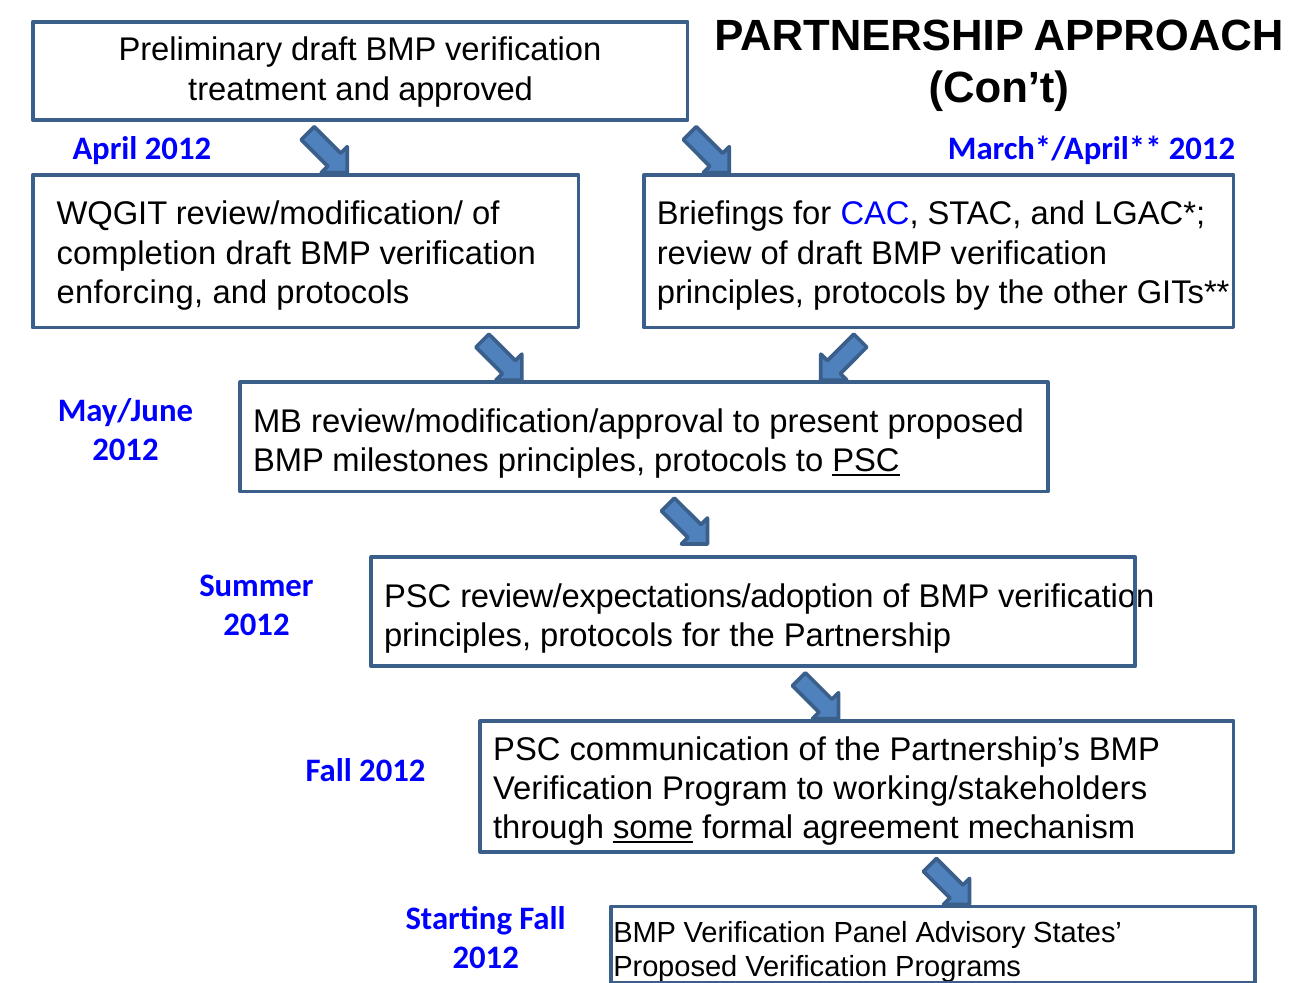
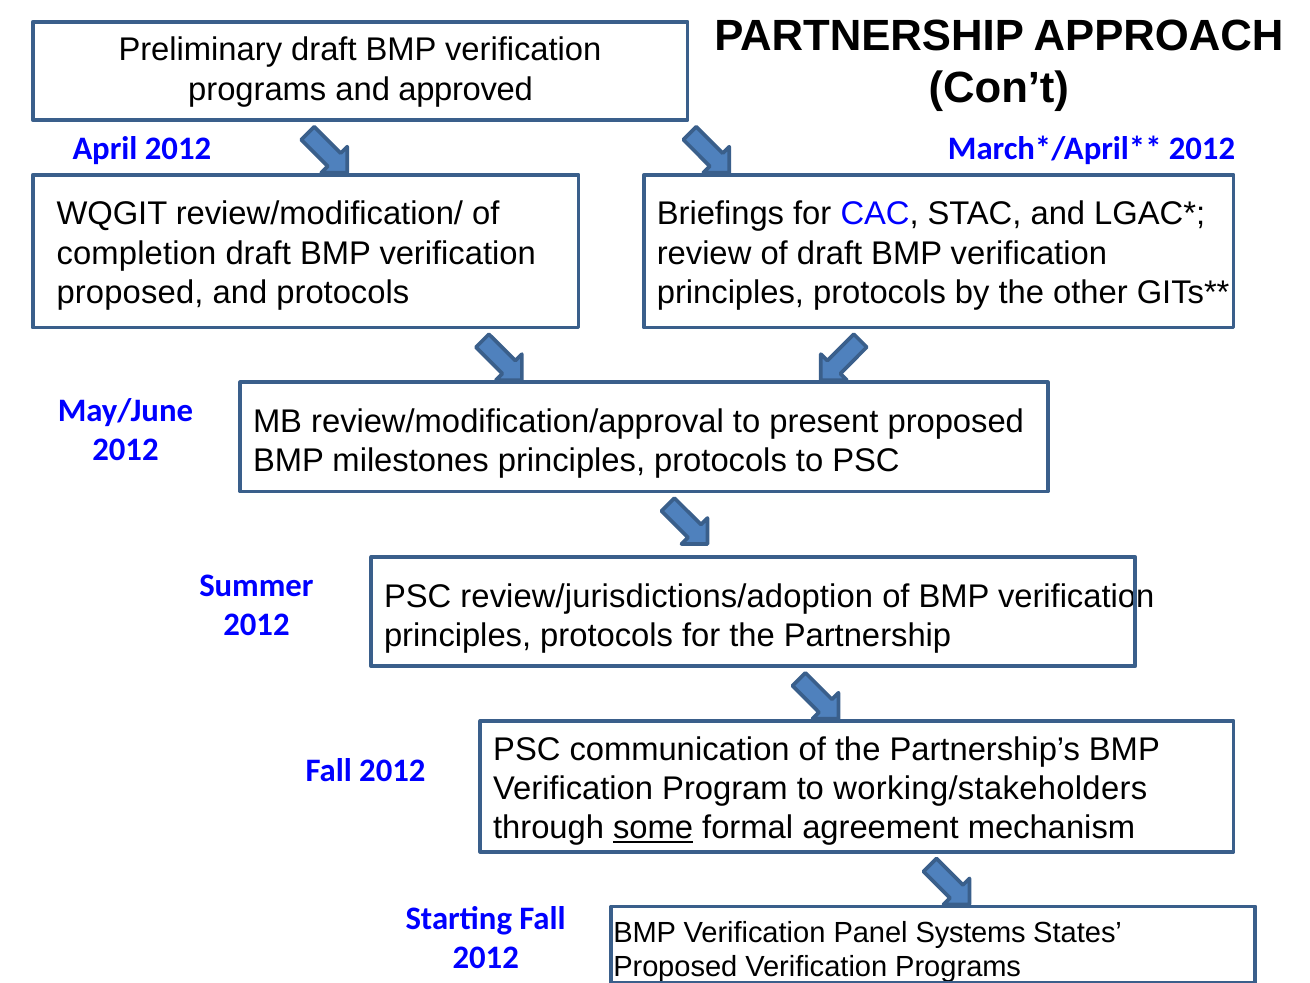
treatment at (257, 89): treatment -> programs
enforcing at (130, 293): enforcing -> proposed
PSC at (866, 461) underline: present -> none
review/expectations/adoption: review/expectations/adoption -> review/jurisdictions/adoption
Advisory: Advisory -> Systems
